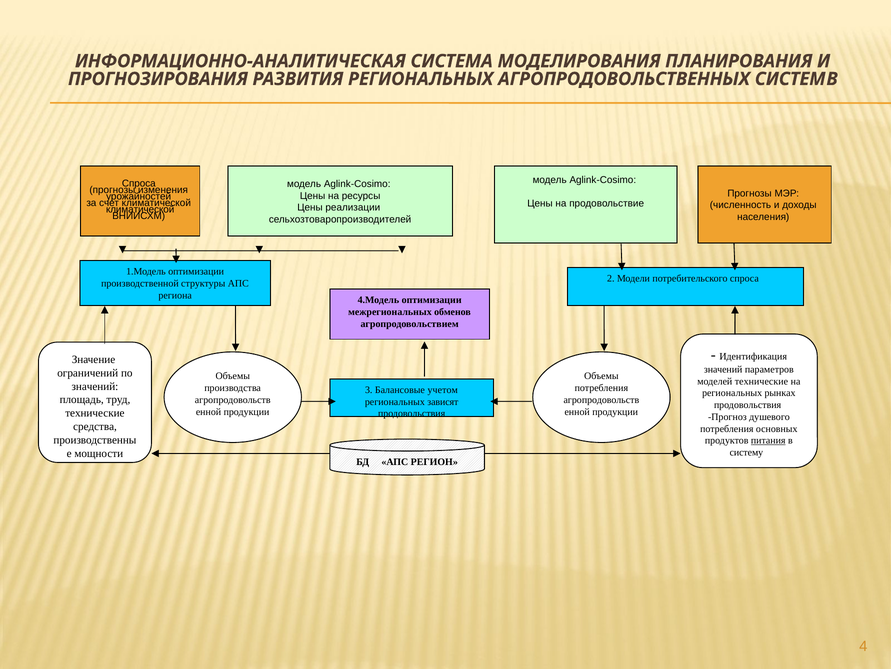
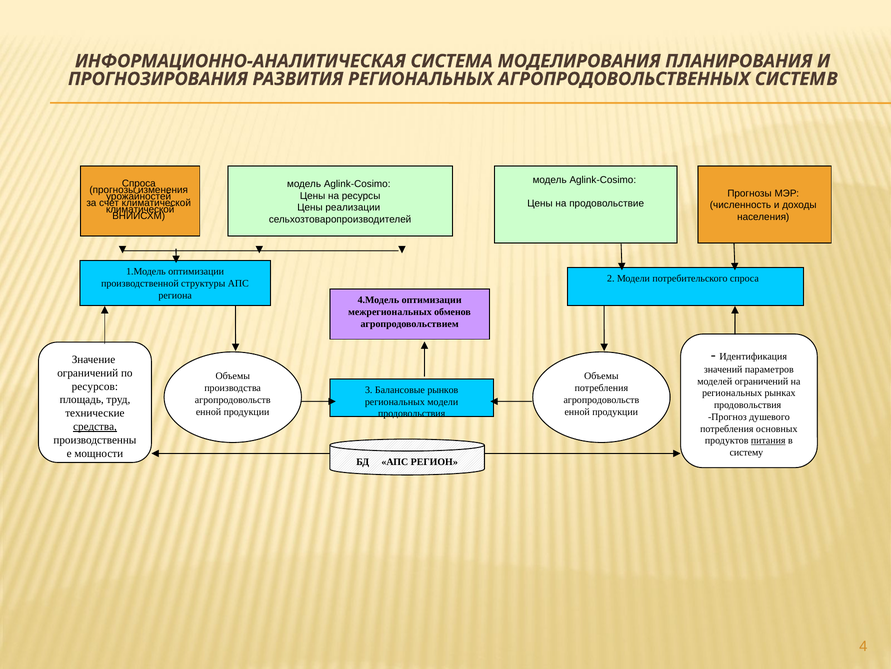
моделей технические: технические -> ограничений
значений at (95, 386): значений -> ресурсов
учетом: учетом -> рынков
региональных зависят: зависят -> модели
средства underline: none -> present
